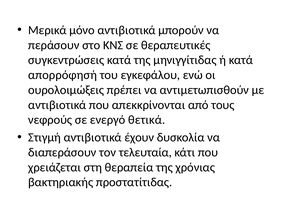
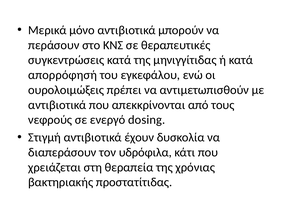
θετικά: θετικά -> dosing
τελευταία: τελευταία -> υδρόφιλα
